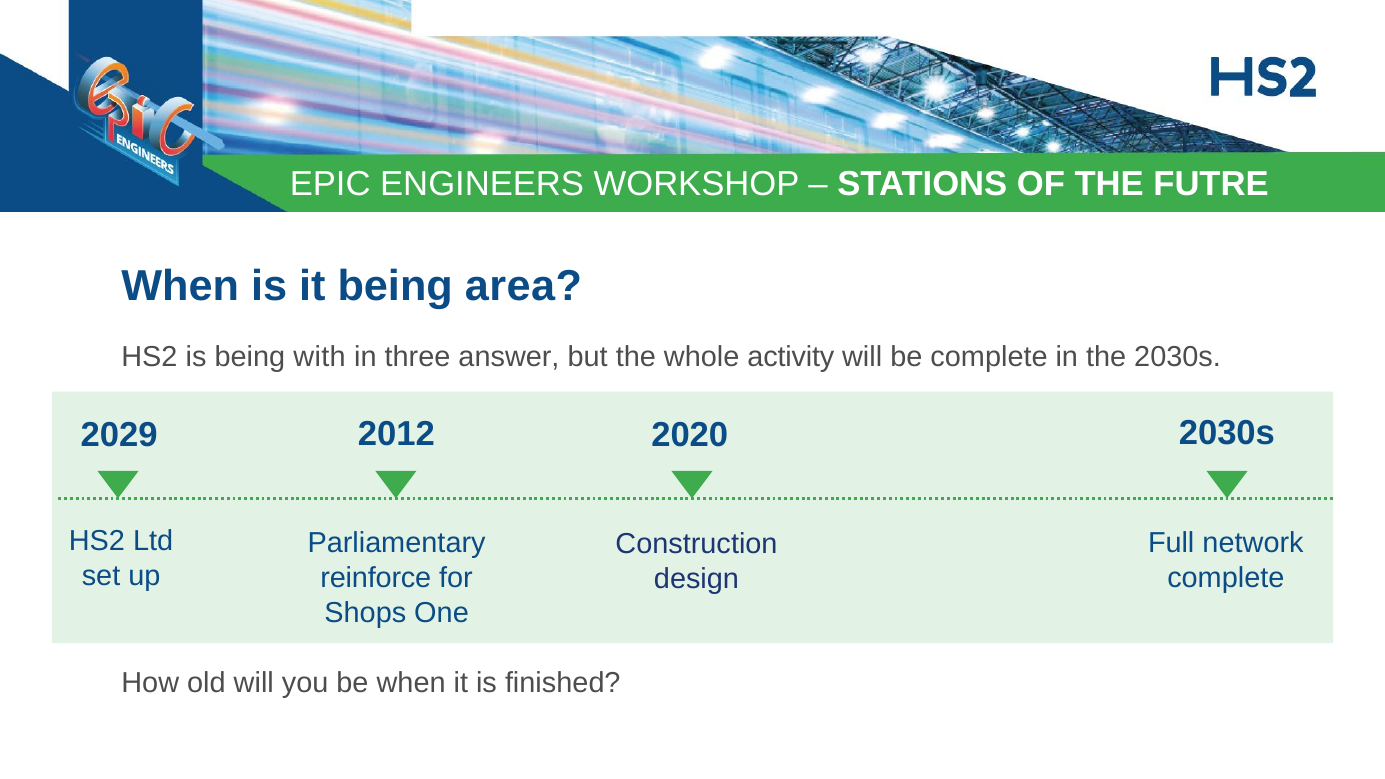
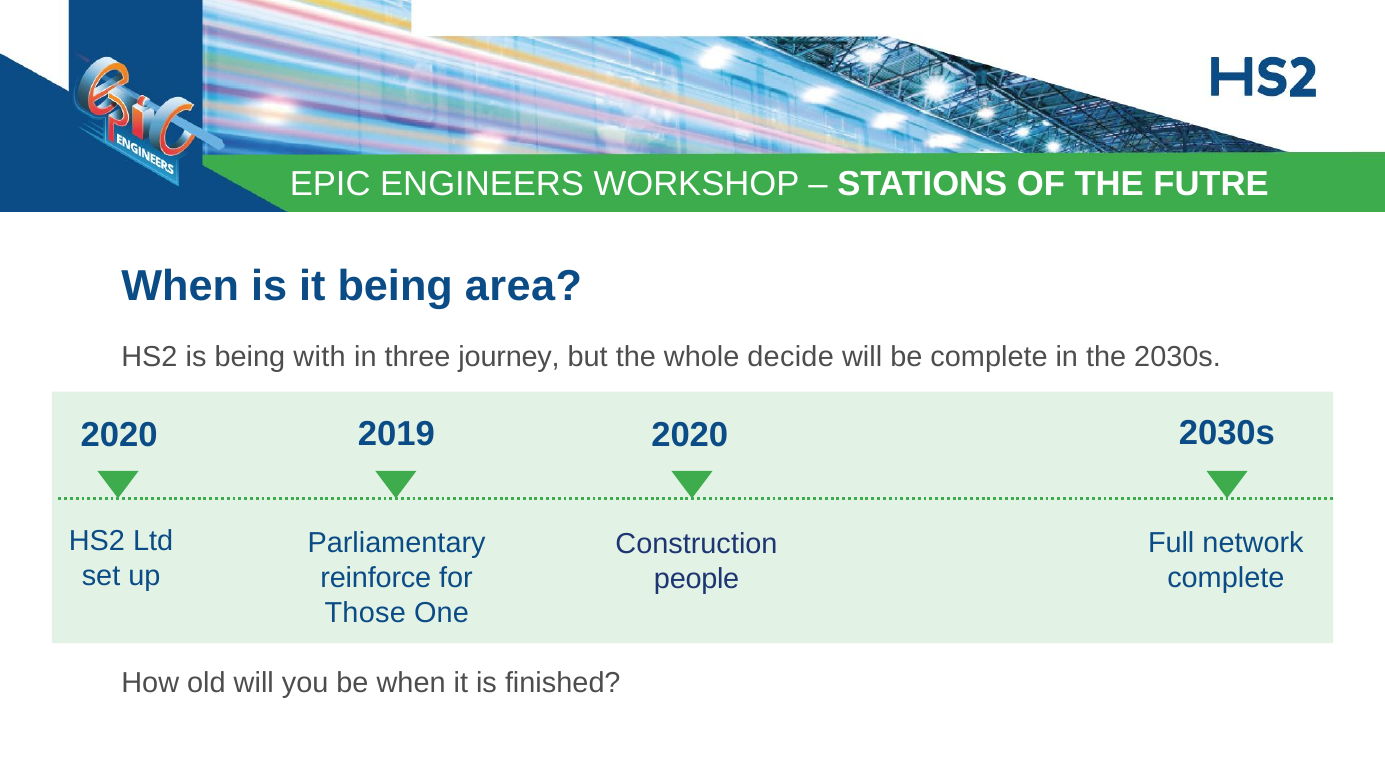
answer: answer -> journey
activity: activity -> decide
2012: 2012 -> 2019
2029 at (119, 435): 2029 -> 2020
design: design -> people
Shops: Shops -> Those
